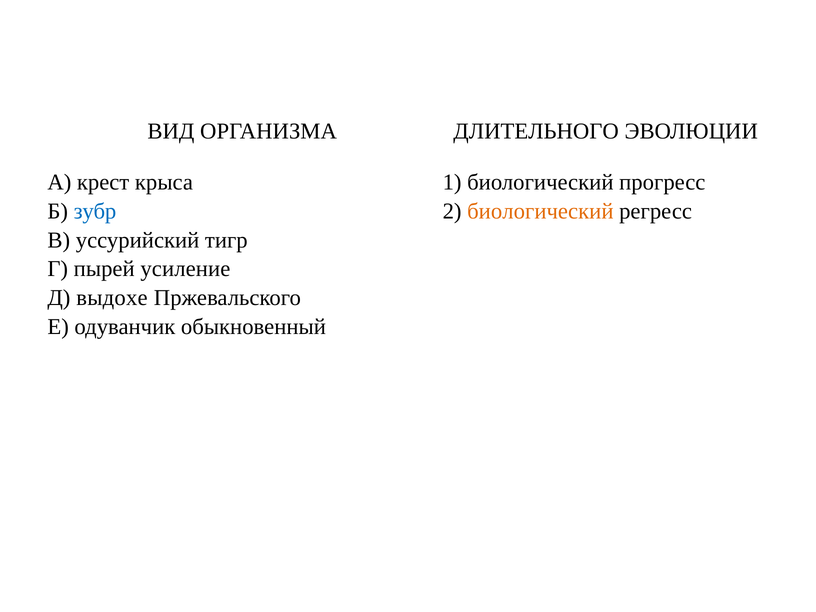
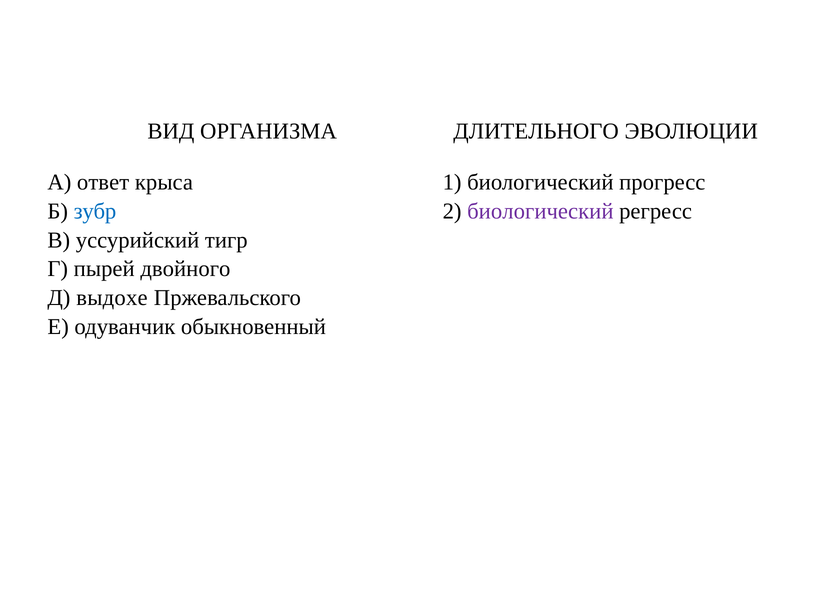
крест: крест -> ответ
биологический at (540, 211) colour: orange -> purple
усиление: усиление -> двойного
